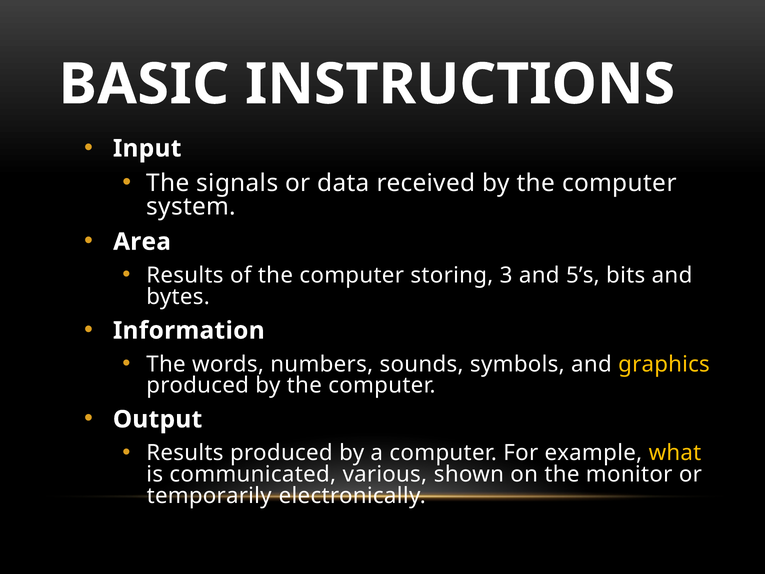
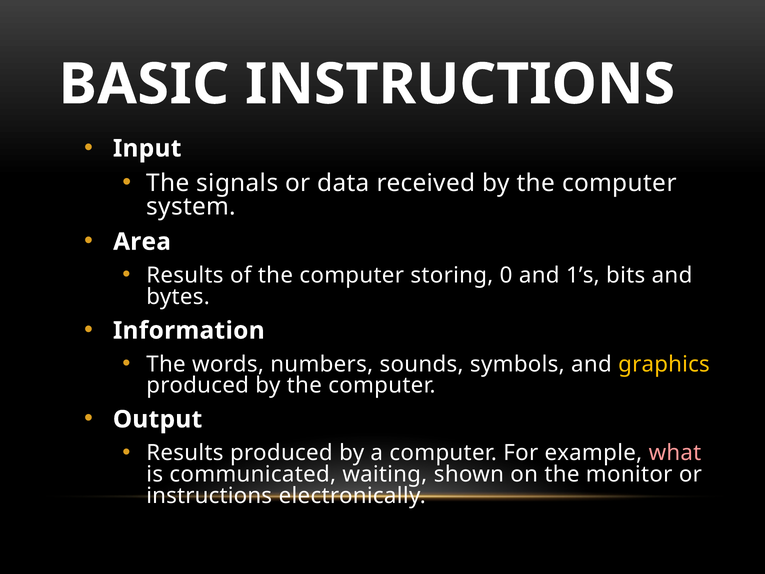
3: 3 -> 0
5’s: 5’s -> 1’s
what colour: yellow -> pink
various: various -> waiting
temporarily at (209, 496): temporarily -> instructions
